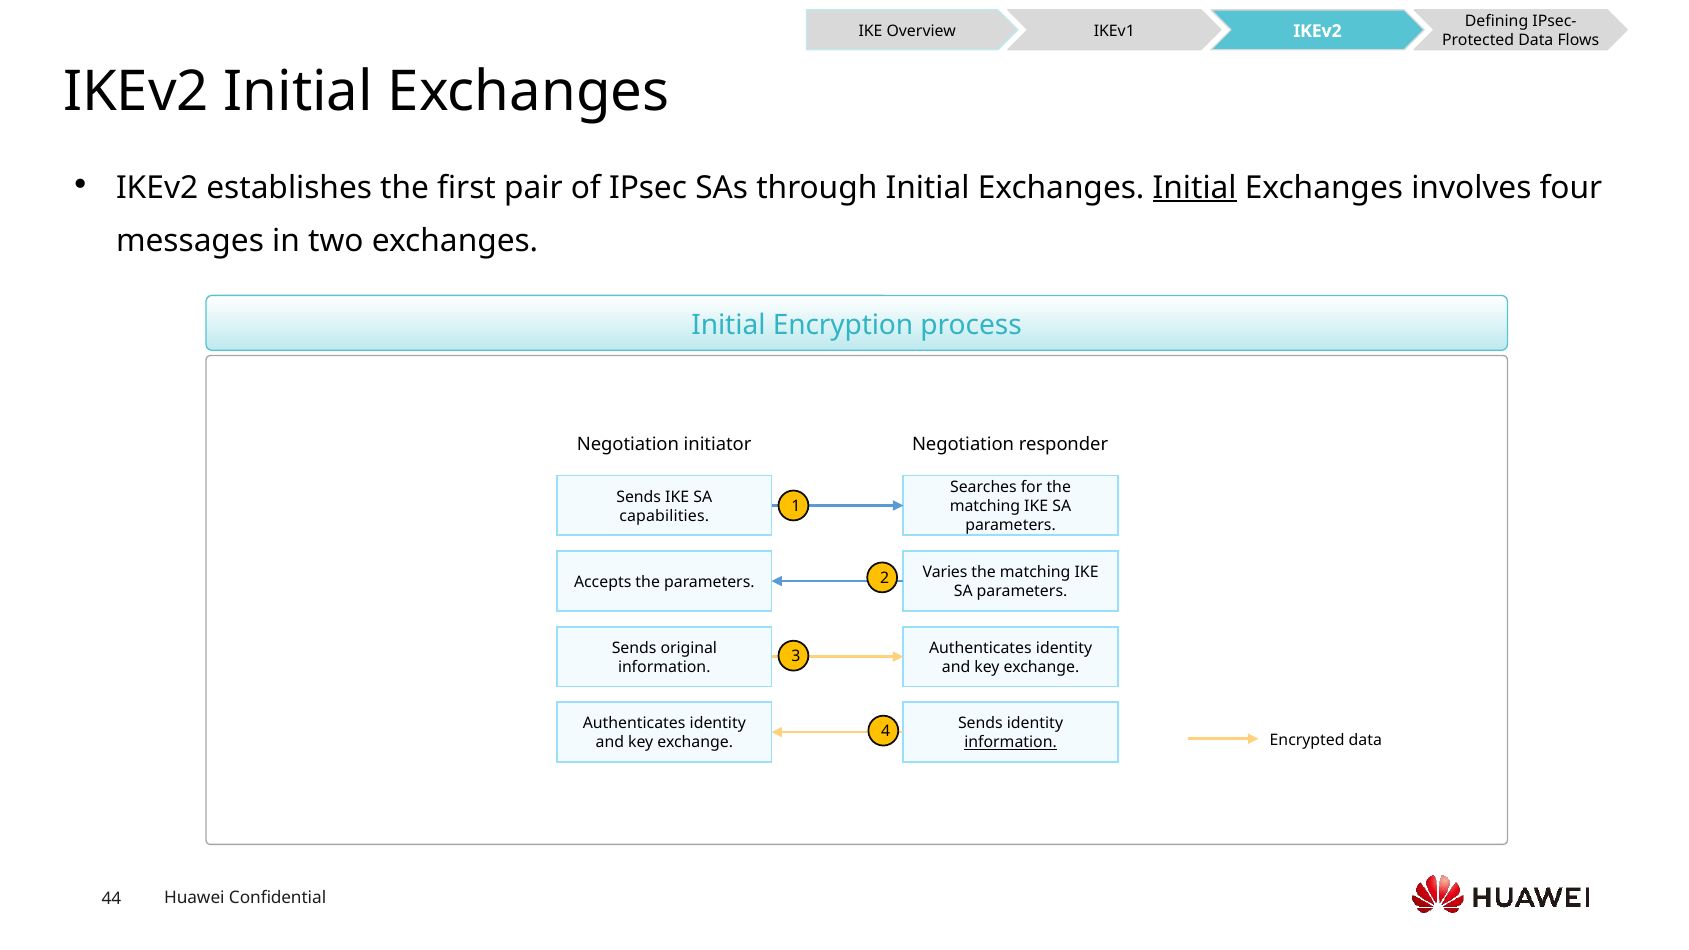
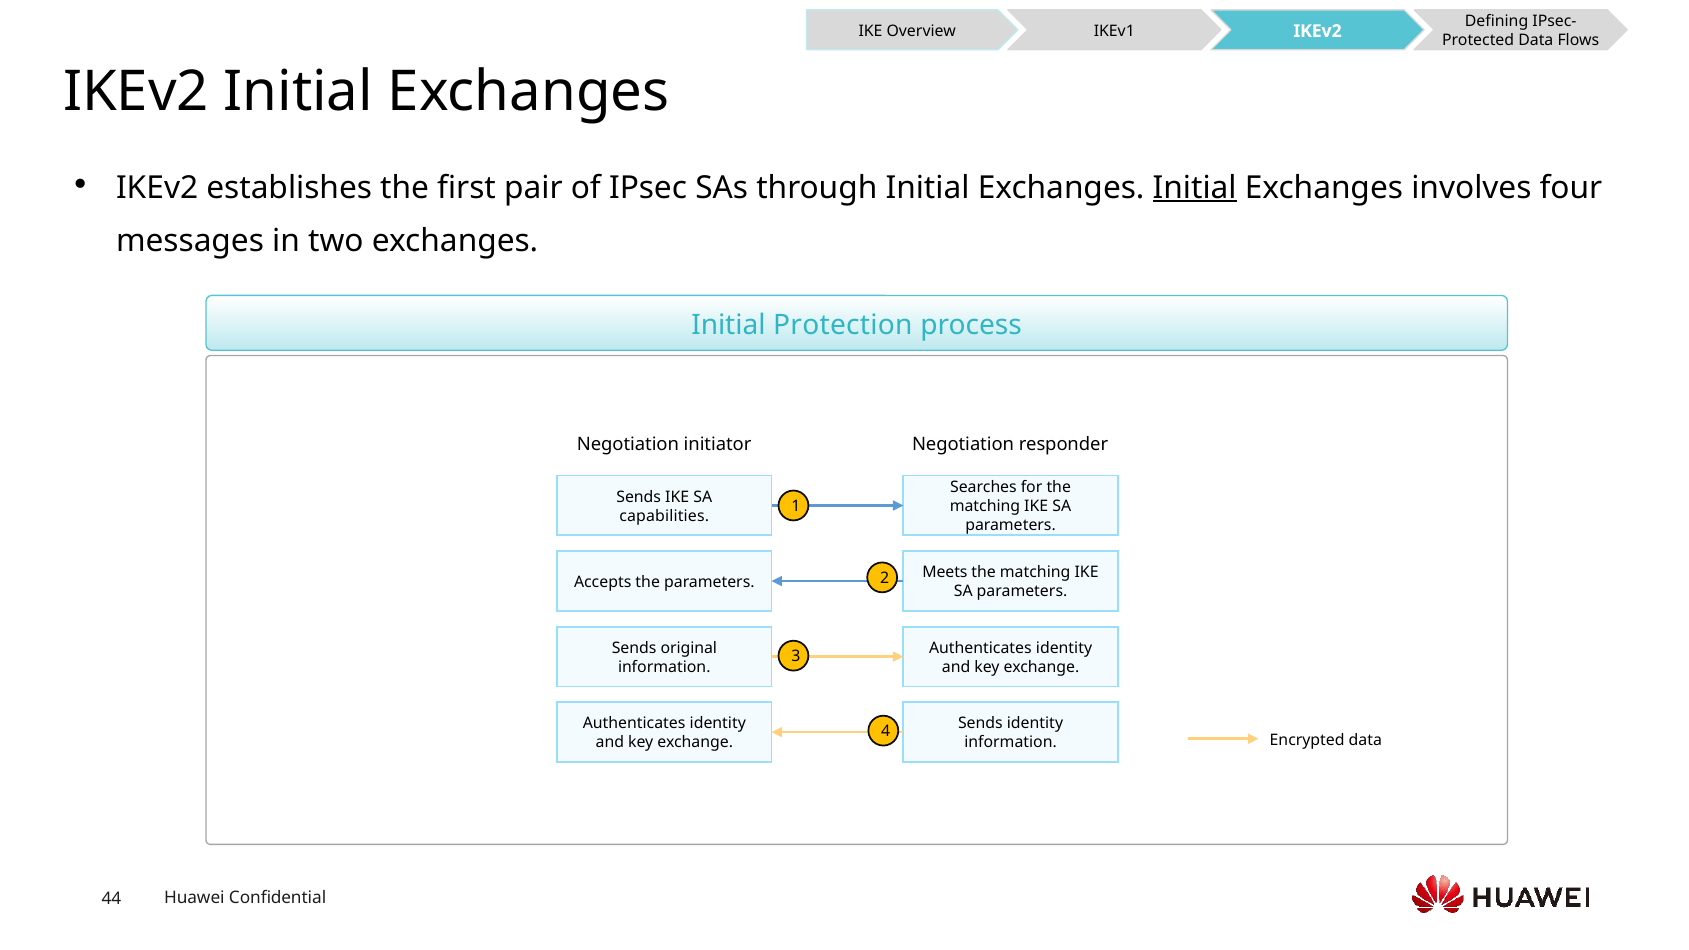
Encryption: Encryption -> Protection
Varies: Varies -> Meets
information at (1011, 743) underline: present -> none
